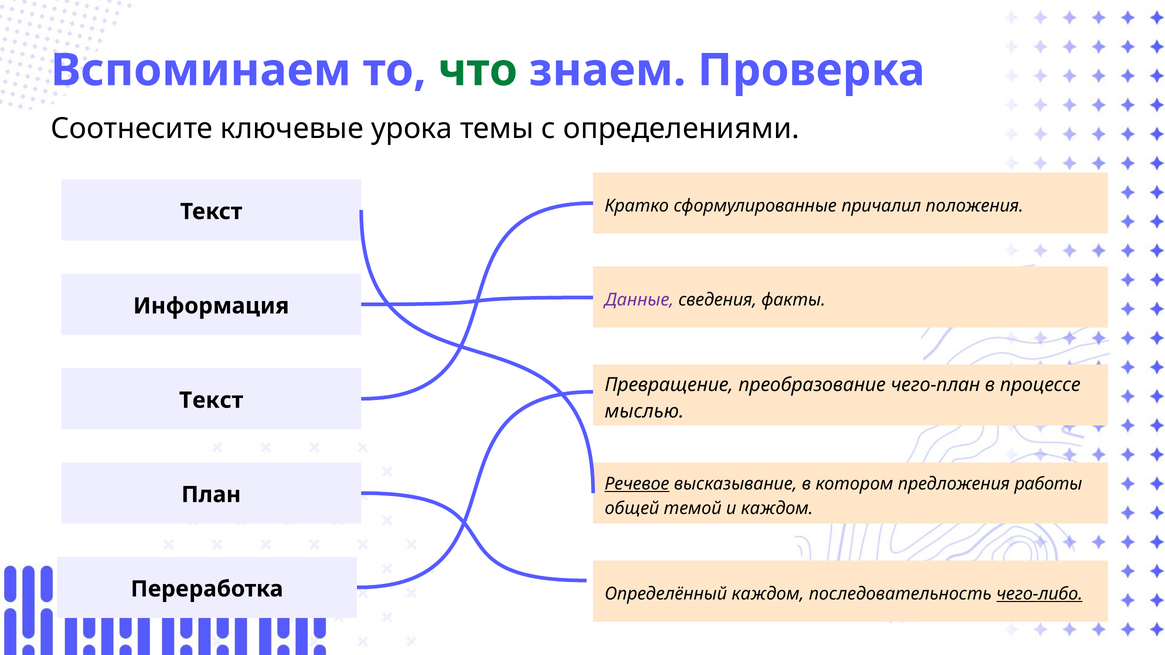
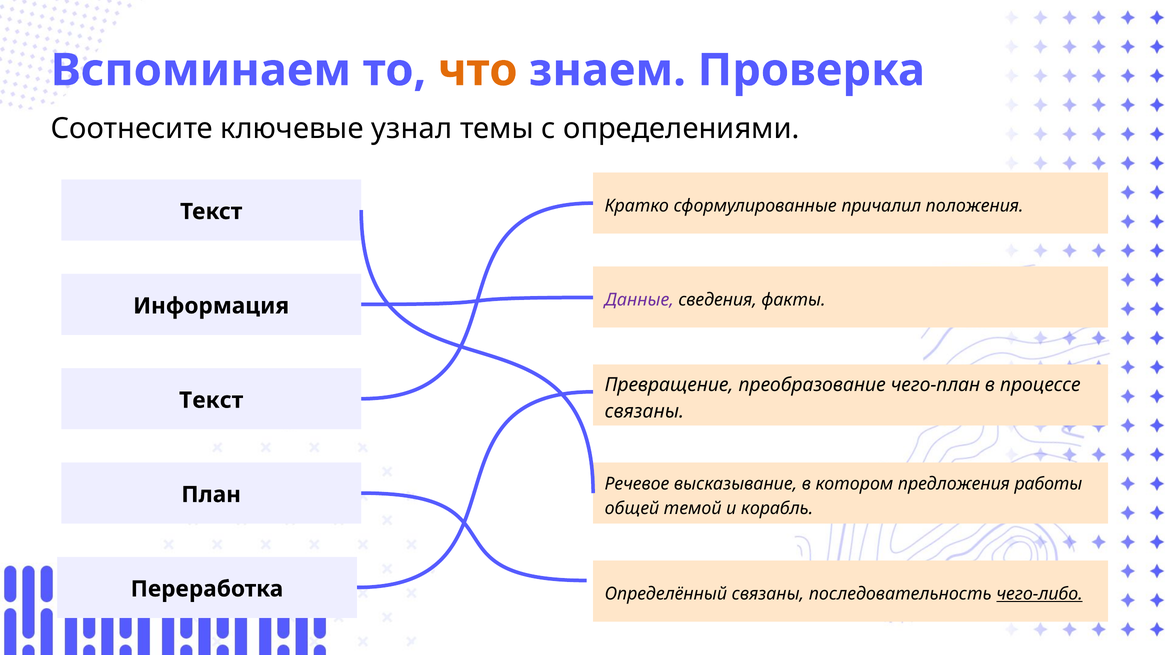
что colour: green -> orange
урока: урока -> узнал
мыслью at (644, 412): мыслью -> связаны
Речевое underline: present -> none
и каждом: каждом -> корабль
Определённый каждом: каждом -> связаны
